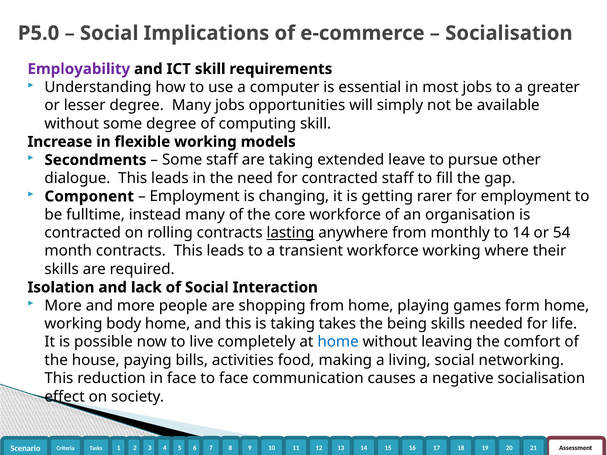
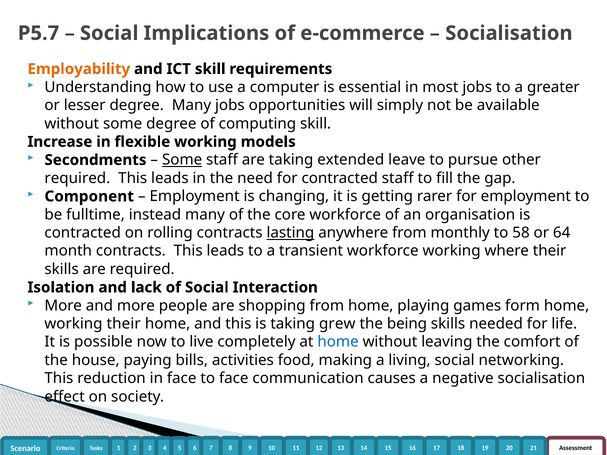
P5.0: P5.0 -> P5.7
Employability colour: purple -> orange
Some at (182, 160) underline: none -> present
dialogue at (77, 178): dialogue -> required
to 14: 14 -> 58
54: 54 -> 64
working body: body -> their
takes: takes -> grew
